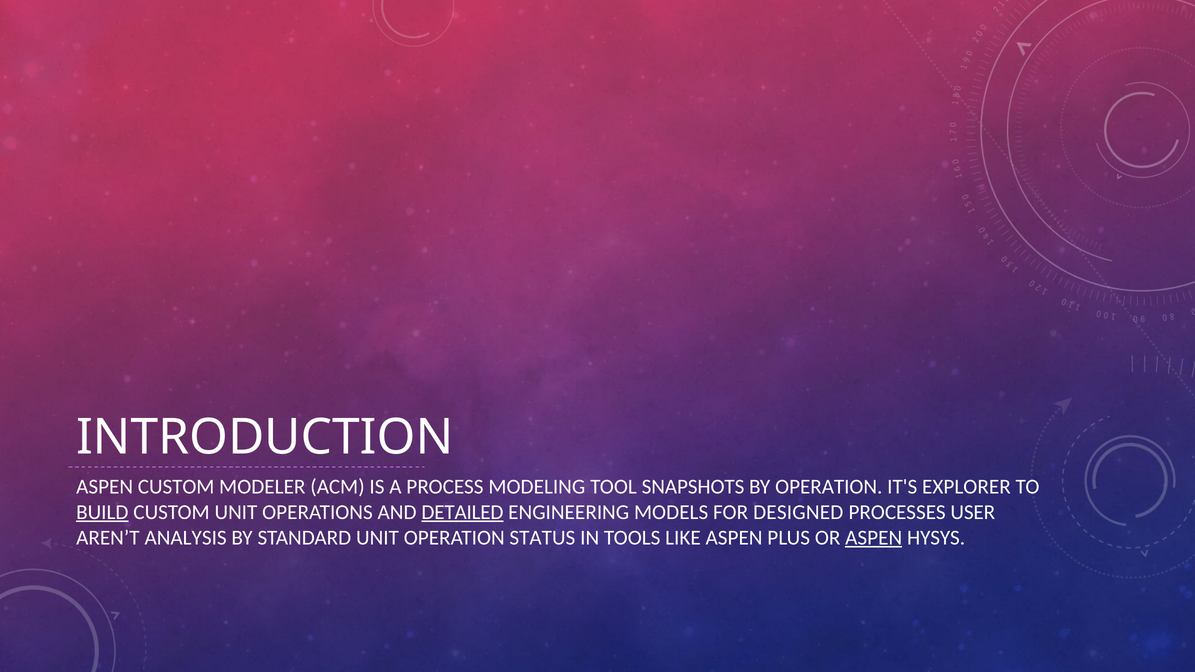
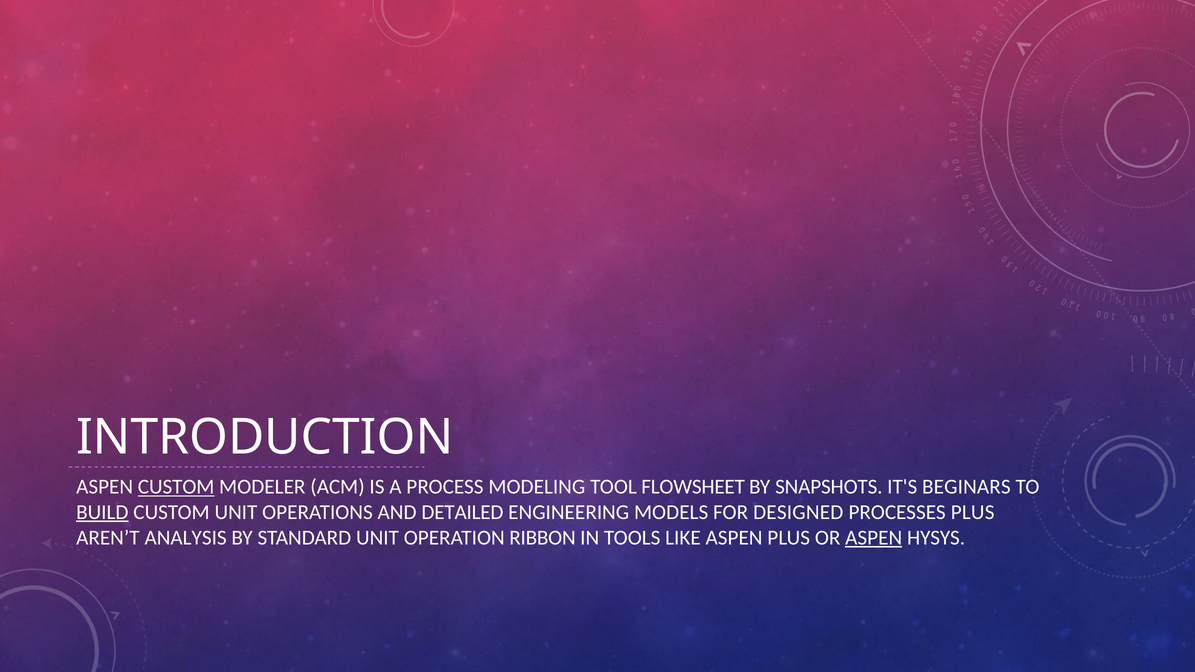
CUSTOM at (176, 487) underline: none -> present
SNAPSHOTS: SNAPSHOTS -> FLOWSHEET
BY OPERATION: OPERATION -> SNAPSHOTS
EXPLORER: EXPLORER -> BEGINARS
DETAILED underline: present -> none
PROCESSES USER: USER -> PLUS
STATUS: STATUS -> RIBBON
